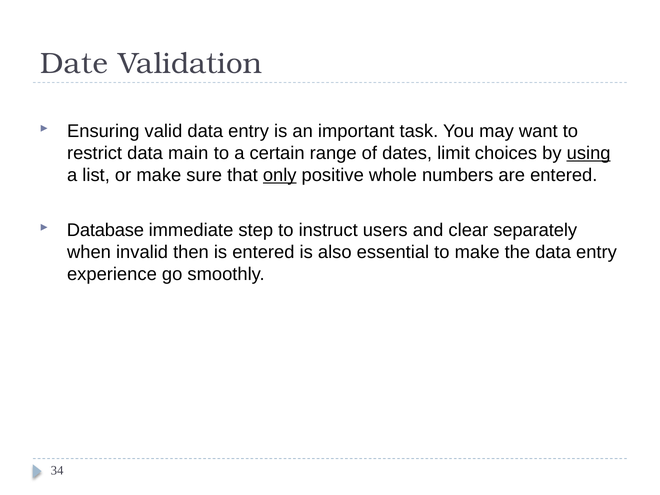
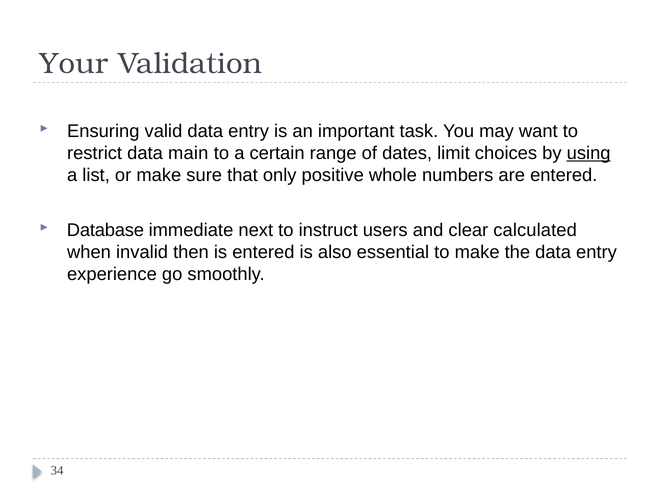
Date: Date -> Your
only underline: present -> none
step: step -> next
separately: separately -> calculated
